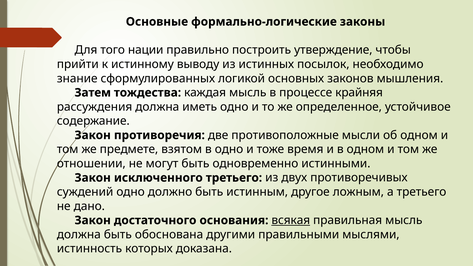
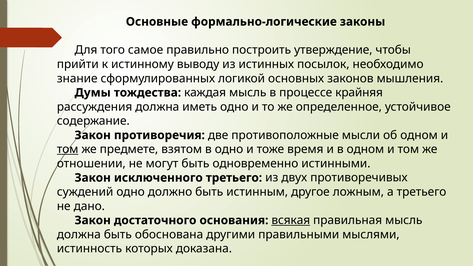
нации: нации -> самое
Затем: Затем -> Думы
том at (68, 149) underline: none -> present
